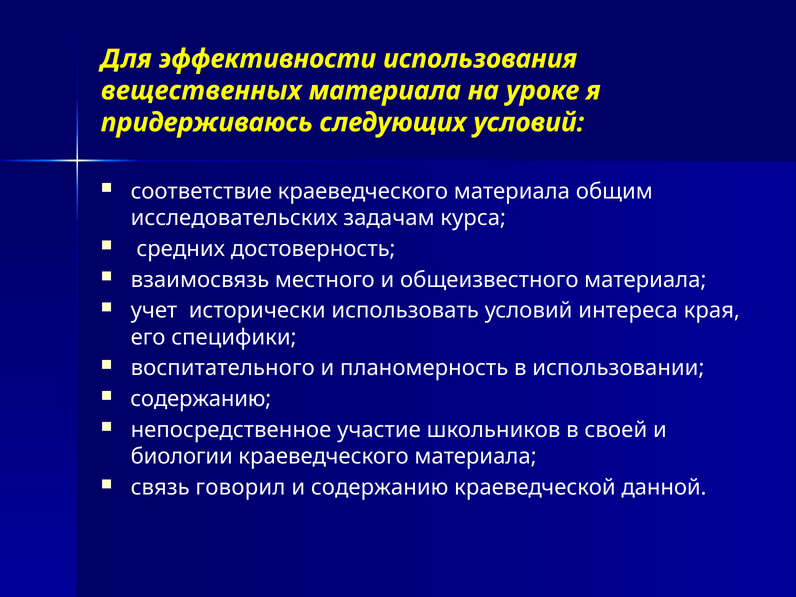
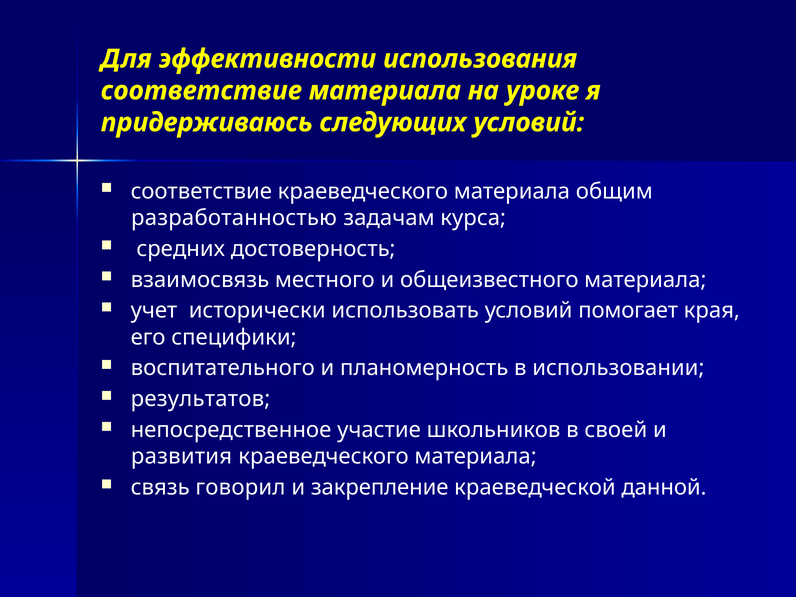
вещественных at (201, 91): вещественных -> соответствие
исследовательских: исследовательских -> разработанностью
интереса: интереса -> помогает
содержанию at (201, 399): содержанию -> результатов
биологии: биологии -> развития
и содержанию: содержанию -> закрепление
